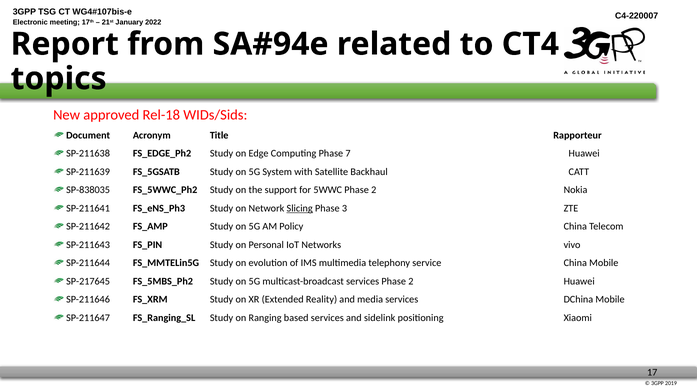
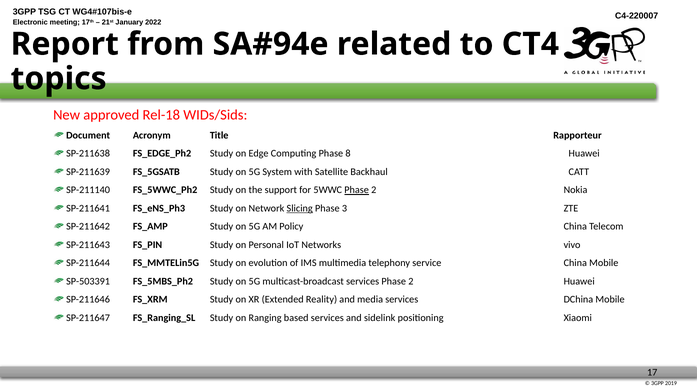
7: 7 -> 8
SP-838035: SP-838035 -> SP-211140
Phase at (357, 190) underline: none -> present
SP-217645: SP-217645 -> SP-503391
